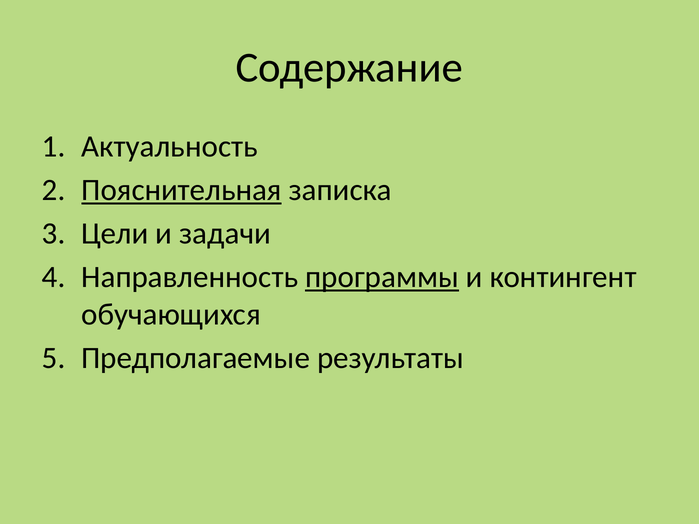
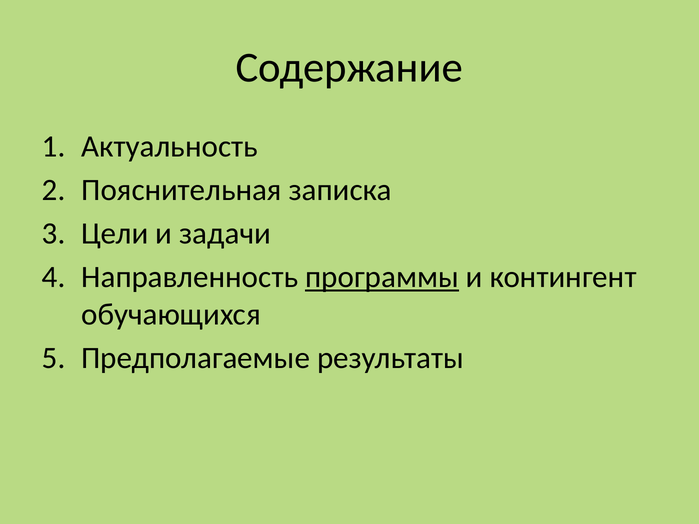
Пояснительная underline: present -> none
